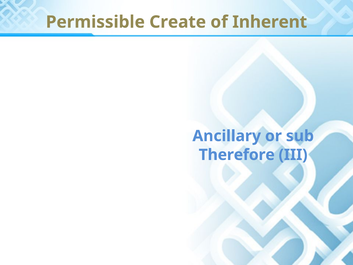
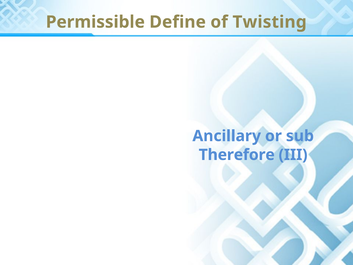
Create: Create -> Define
Inherent: Inherent -> Twisting
